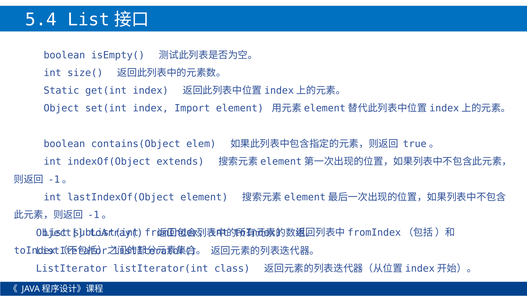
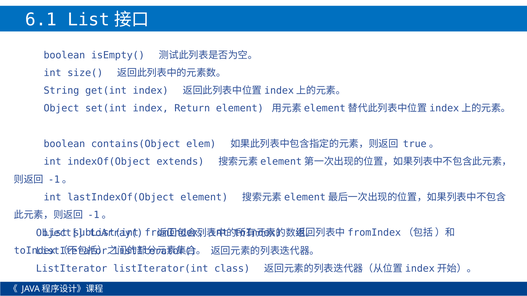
5.4: 5.4 -> 6.1
Static: Static -> String
Import: Import -> Return
